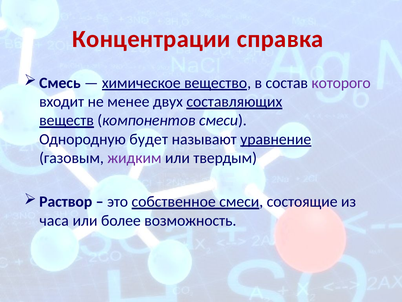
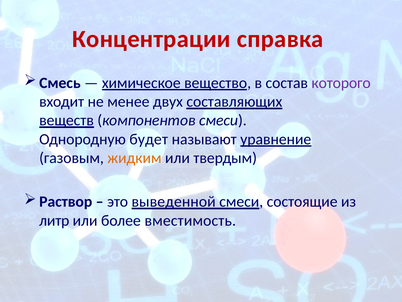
жидким colour: purple -> orange
собственное: собственное -> выведенной
часа: часа -> литр
возможность: возможность -> вместимость
